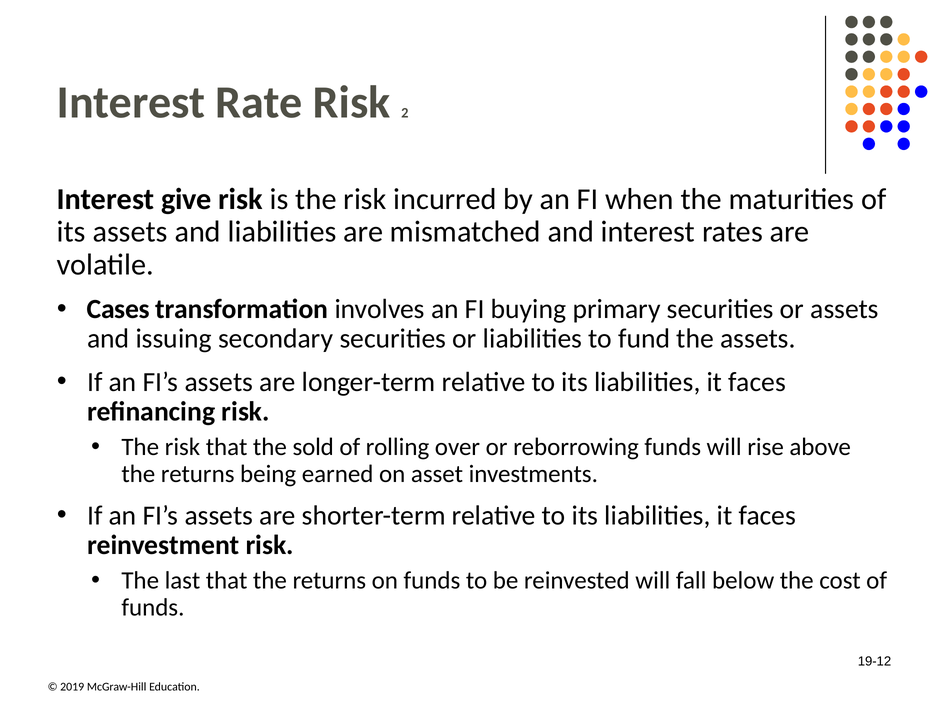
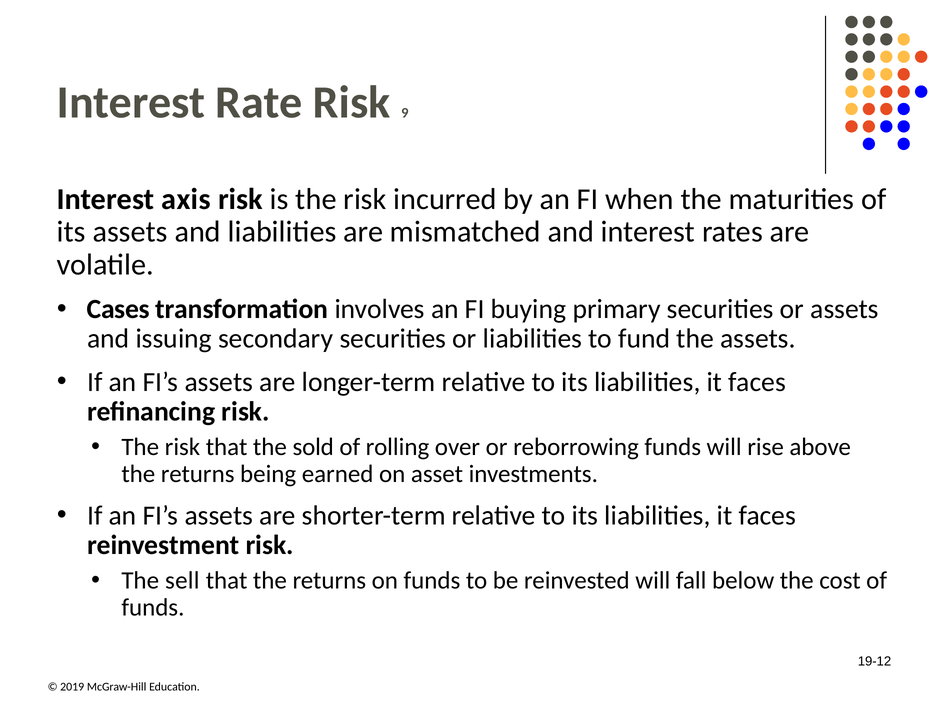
2: 2 -> 9
give: give -> axis
last: last -> sell
